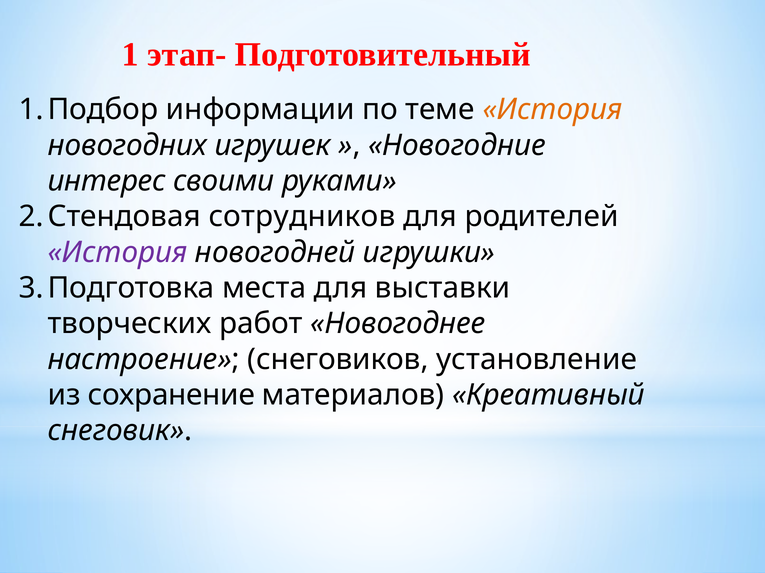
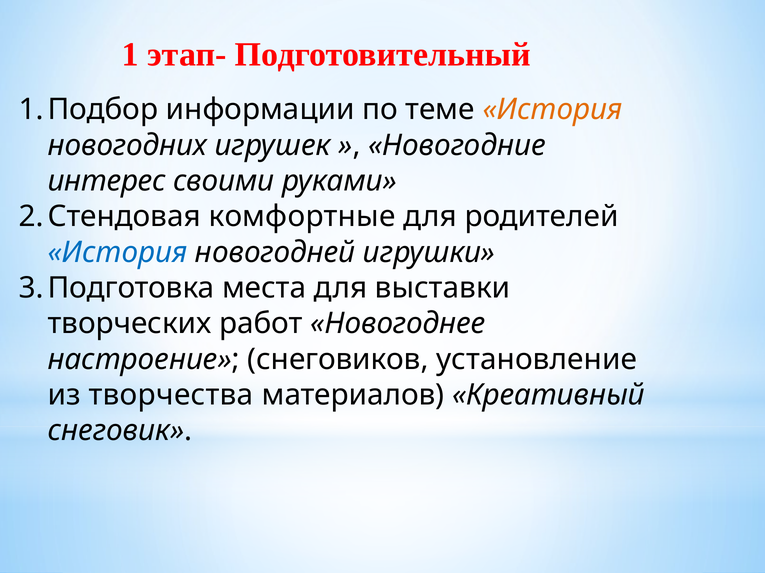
сотрудников: сотрудников -> комфортные
История at (118, 253) colour: purple -> blue
сохранение: сохранение -> творчества
